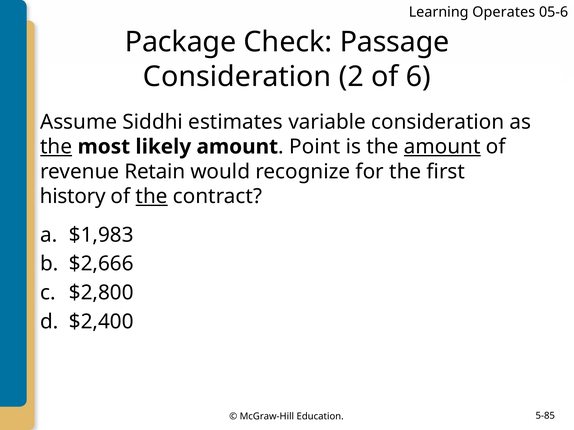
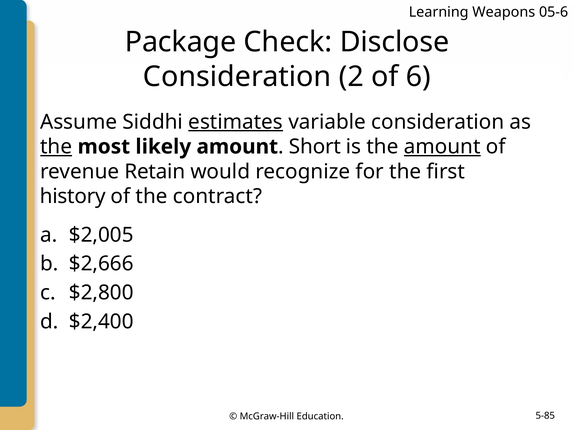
Operates: Operates -> Weapons
Passage: Passage -> Disclose
estimates underline: none -> present
Point: Point -> Short
the at (152, 197) underline: present -> none
$1,983: $1,983 -> $2,005
